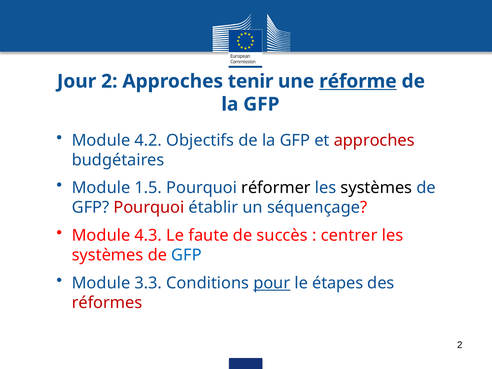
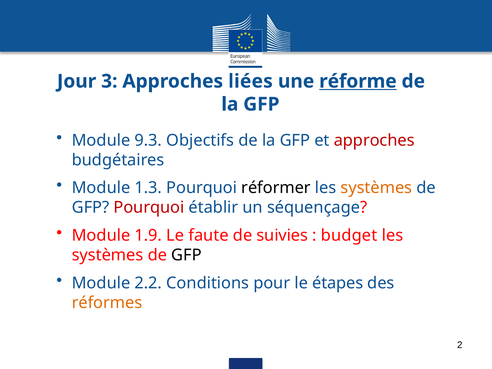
Jour 2: 2 -> 3
tenir: tenir -> liées
4.2: 4.2 -> 9.3
1.5: 1.5 -> 1.3
systèmes at (376, 188) colour: black -> orange
4.3: 4.3 -> 1.9
succès: succès -> suivies
centrer: centrer -> budget
GFP at (187, 255) colour: blue -> black
3.3: 3.3 -> 2.2
pour underline: present -> none
réformes colour: red -> orange
